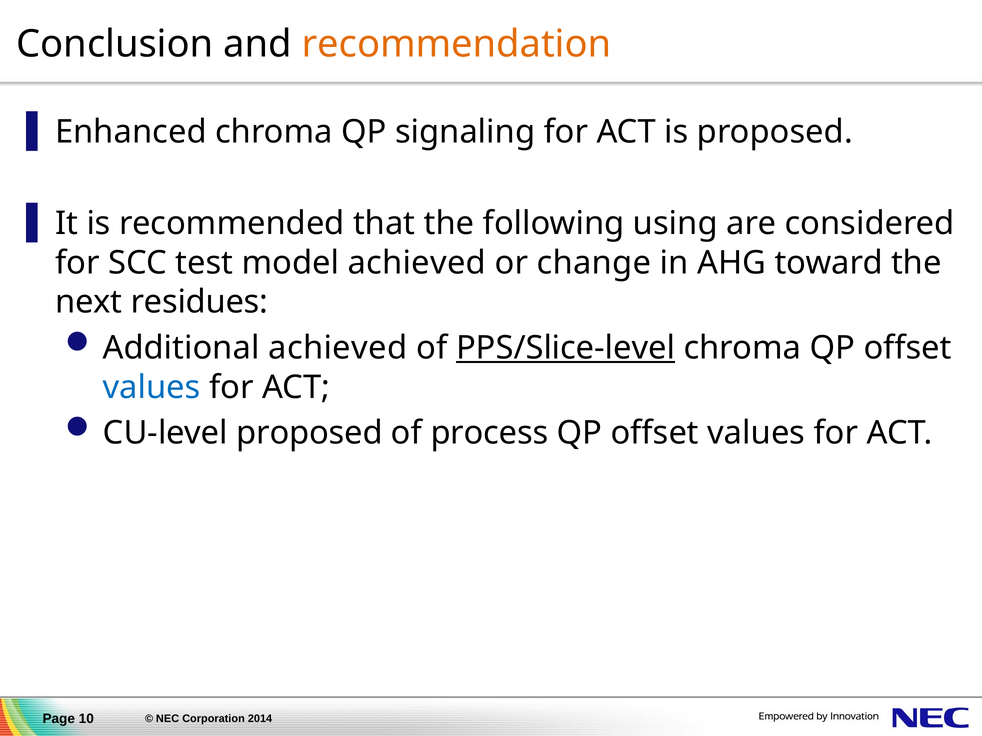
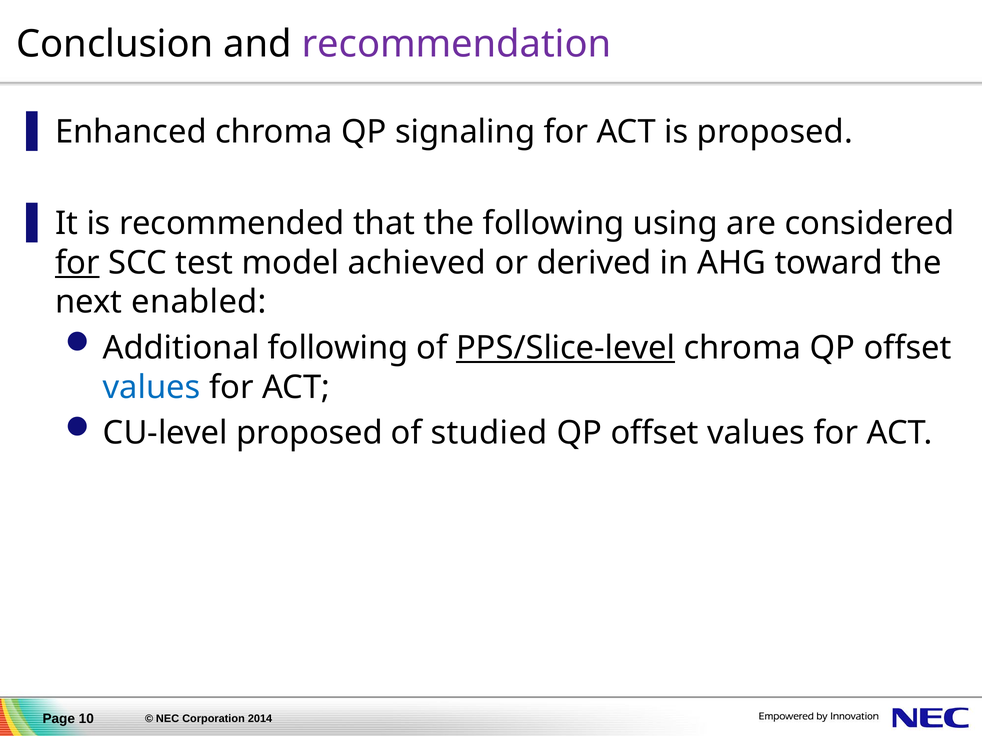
recommendation colour: orange -> purple
for at (77, 263) underline: none -> present
change: change -> derived
residues: residues -> enabled
Additional achieved: achieved -> following
process: process -> studied
